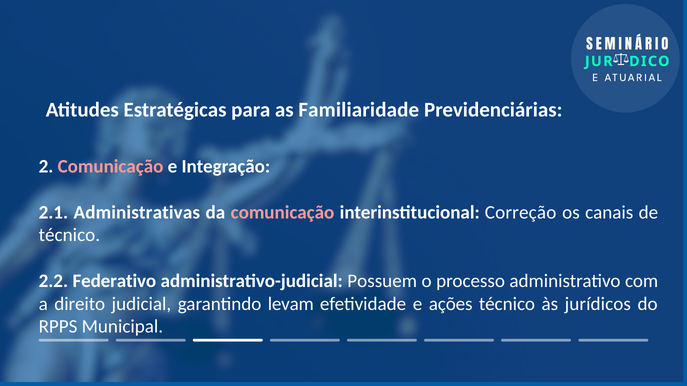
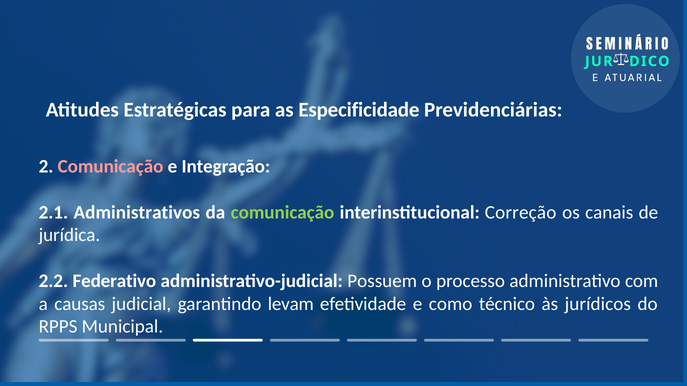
Familiaridade: Familiaridade -> Especificidade
Administrativas: Administrativas -> Administrativos
comunicação at (283, 212) colour: pink -> light green
técnico at (69, 235): técnico -> jurídica
direito: direito -> causas
ações: ações -> como
